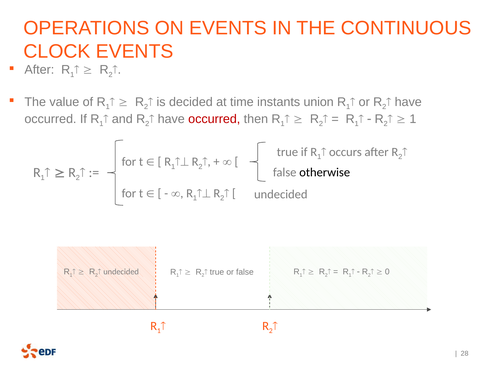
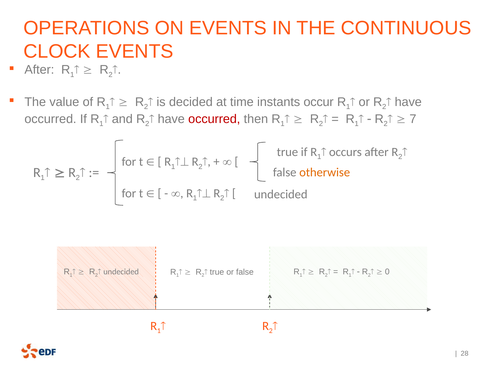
union: union -> occur
1 at (413, 119): 1 -> 7
otherwise colour: black -> orange
